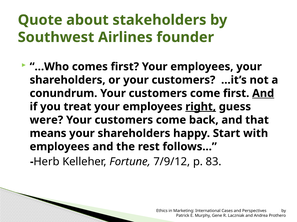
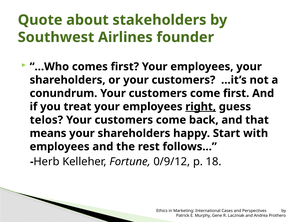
And at (263, 94) underline: present -> none
were: were -> telos
7/9/12: 7/9/12 -> 0/9/12
83: 83 -> 18
